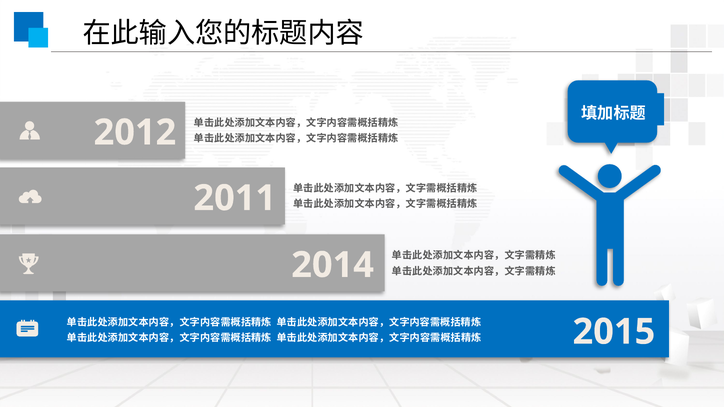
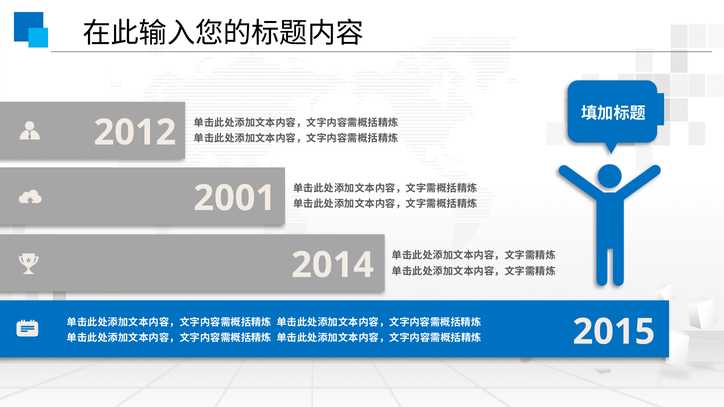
2011: 2011 -> 2001
